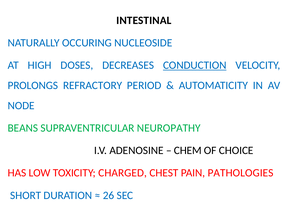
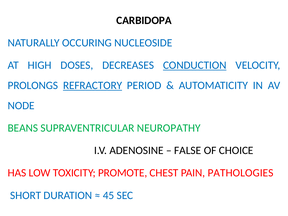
INTESTINAL: INTESTINAL -> CARBIDOPA
REFRACTORY underline: none -> present
CHEM: CHEM -> FALSE
CHARGED: CHARGED -> PROMOTE
26: 26 -> 45
